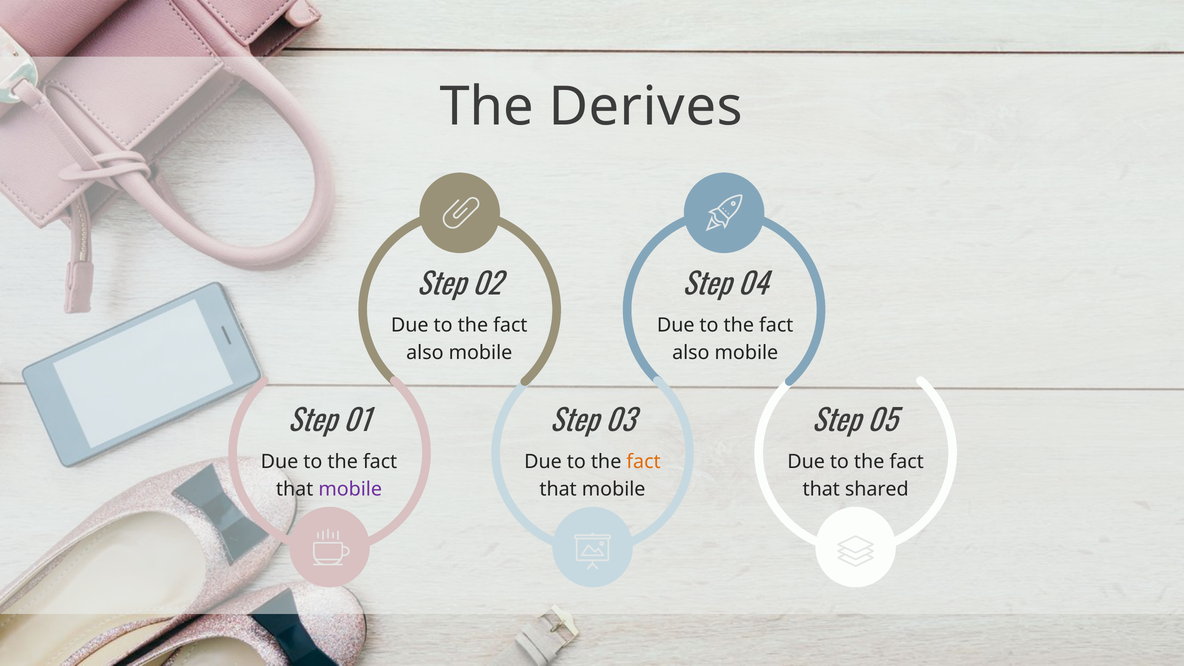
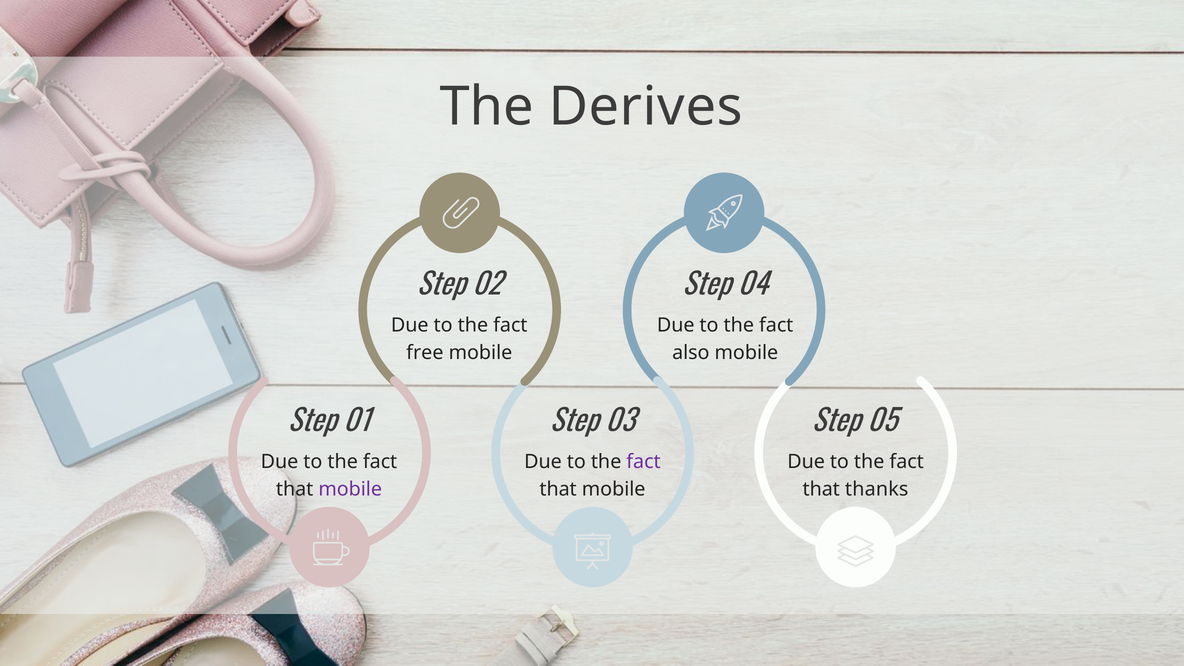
also at (425, 353): also -> free
fact at (644, 462) colour: orange -> purple
shared: shared -> thanks
